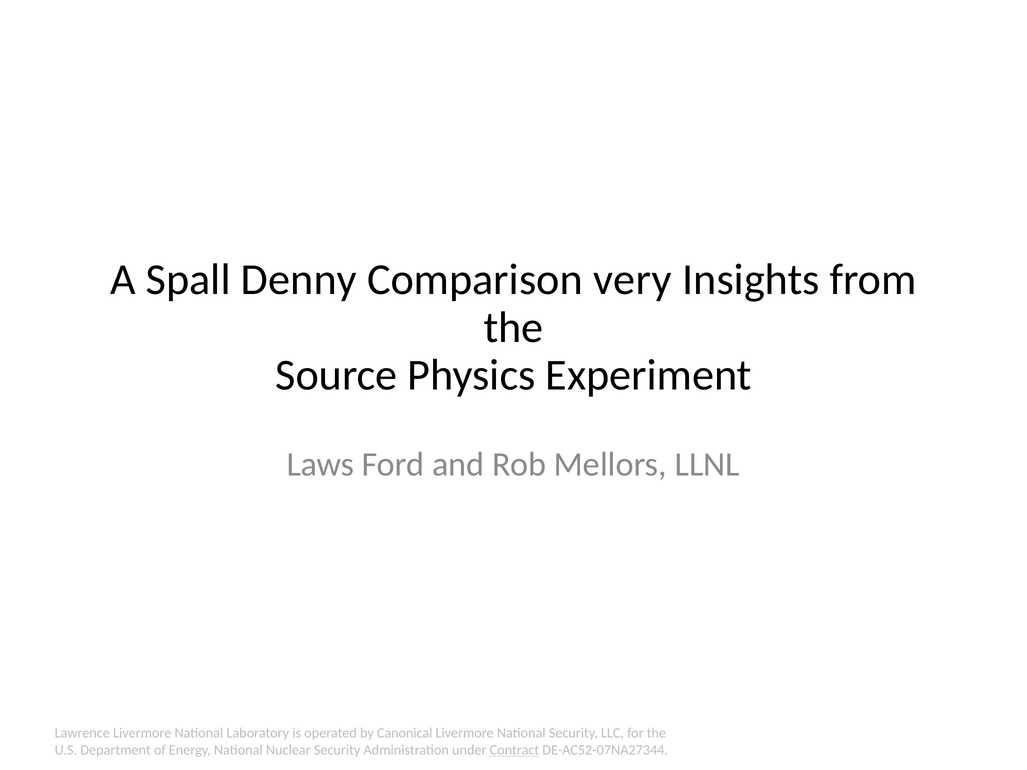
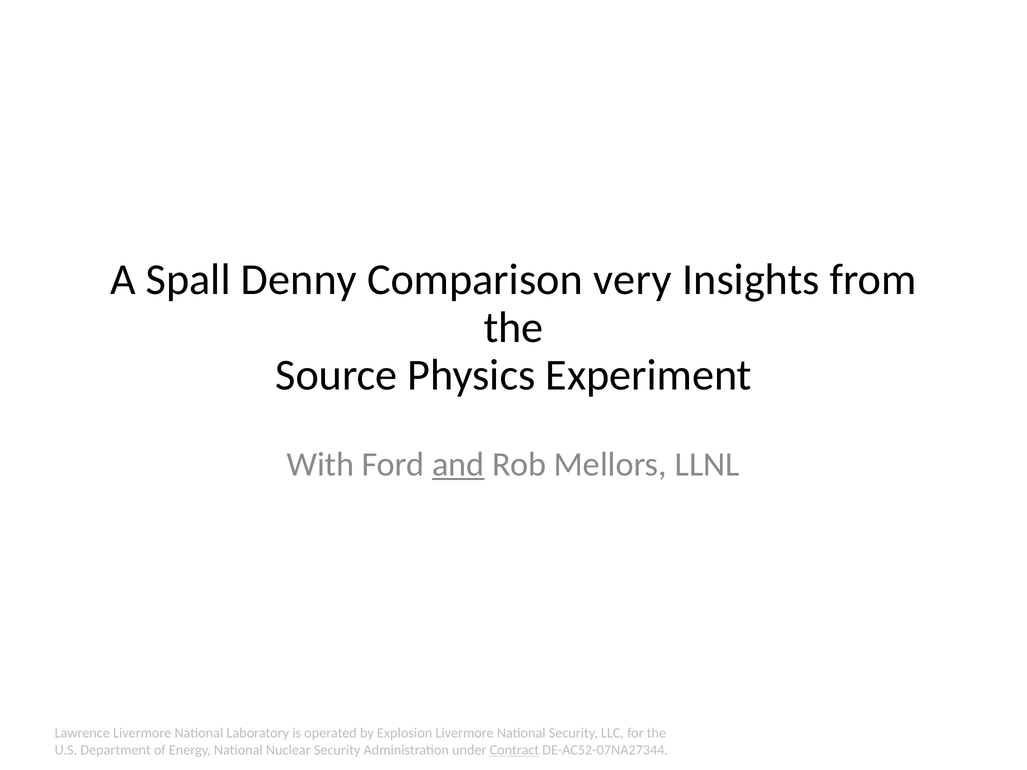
Laws: Laws -> With
and underline: none -> present
Canonical: Canonical -> Explosion
